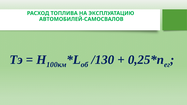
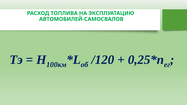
/130: /130 -> /120
